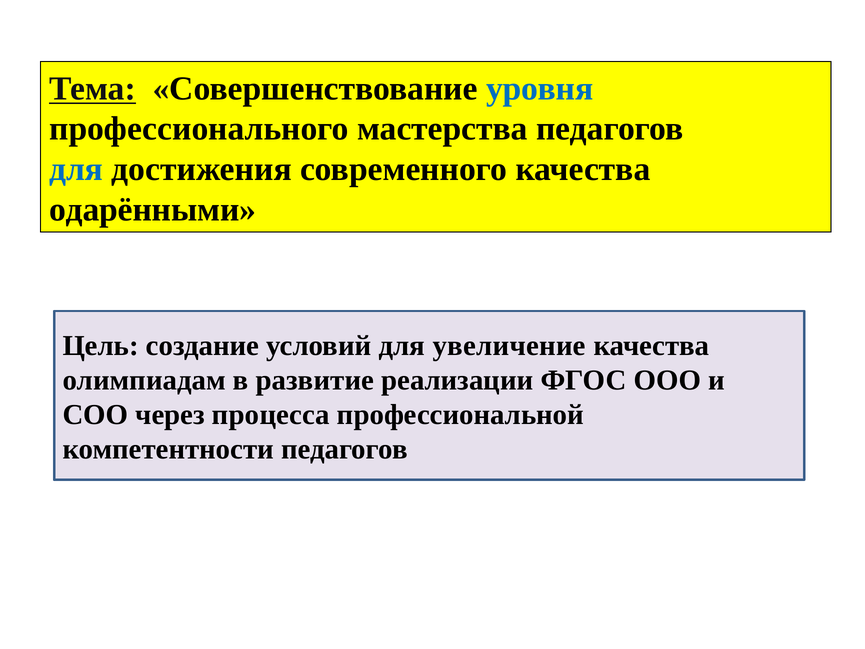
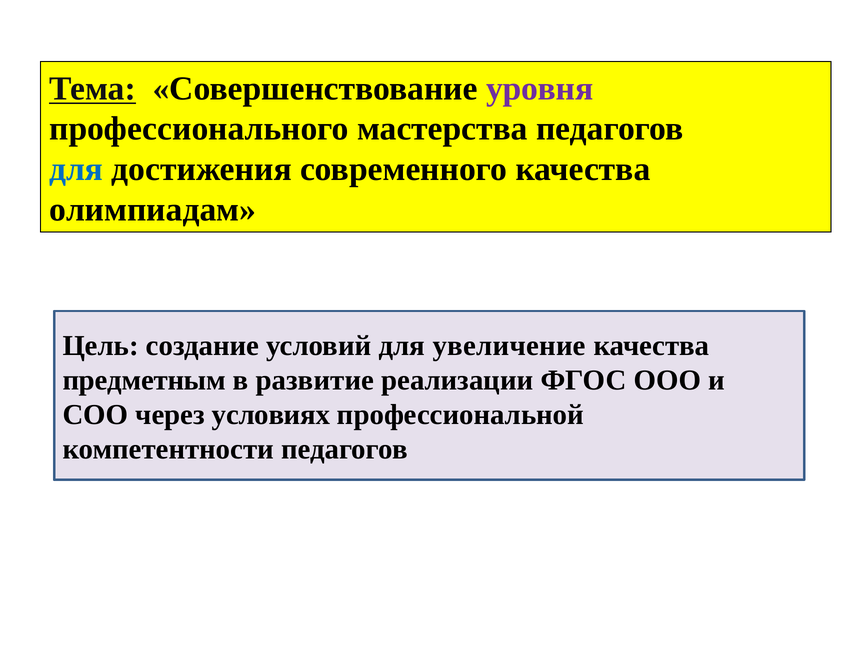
уровня colour: blue -> purple
одарёнными: одарёнными -> олимпиадам
олимпиадам: олимпиадам -> предметным
процесса: процесса -> условиях
